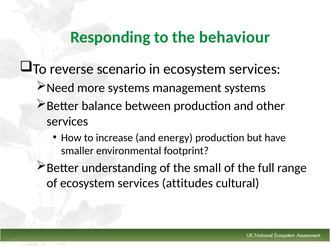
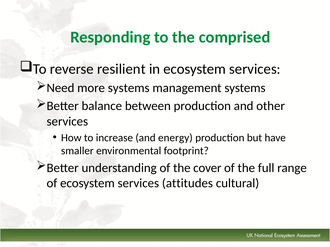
behaviour: behaviour -> comprised
scenario: scenario -> resilient
small: small -> cover
